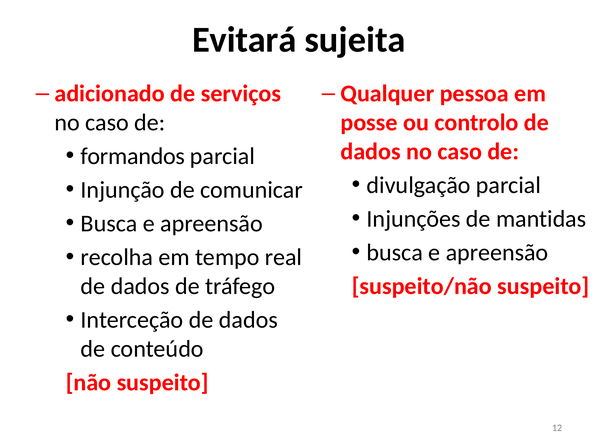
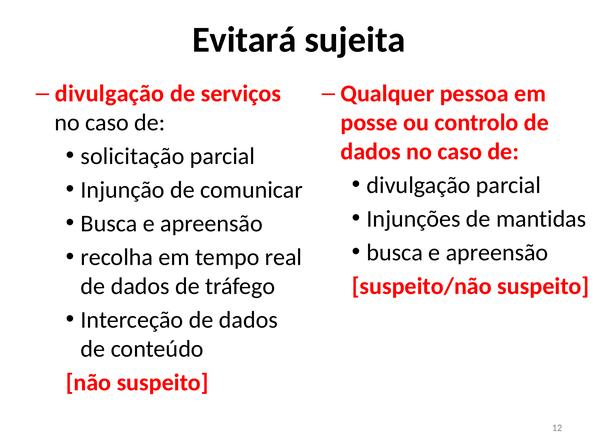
adicionado at (110, 94): adicionado -> divulgação
formandos: formandos -> solicitação
